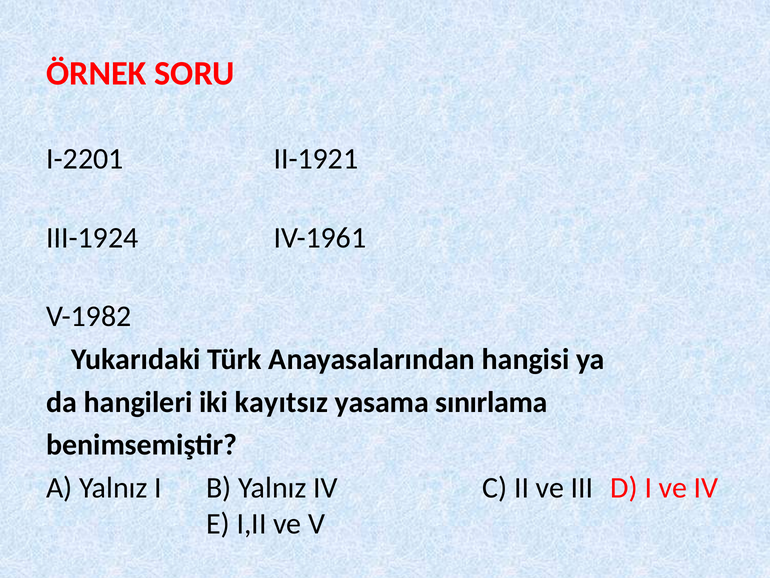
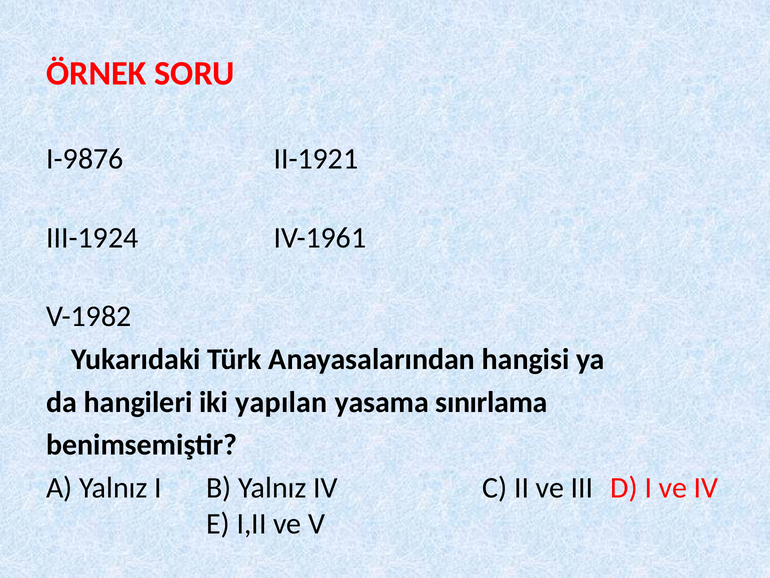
I-2201: I-2201 -> I-9876
kayıtsız: kayıtsız -> yapılan
